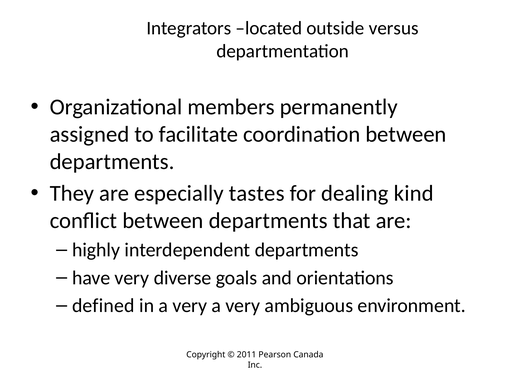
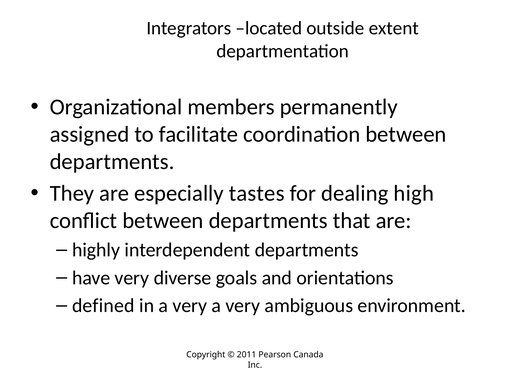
versus: versus -> extent
kind: kind -> high
